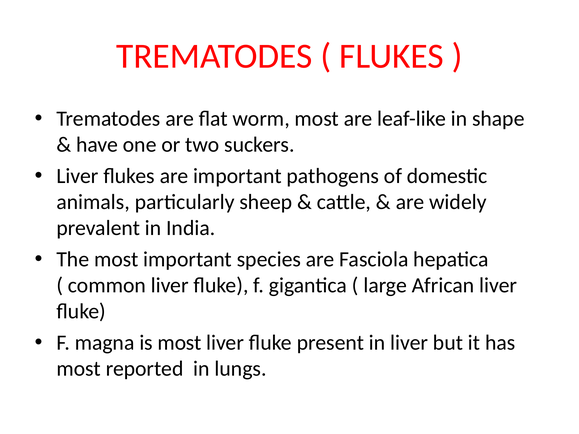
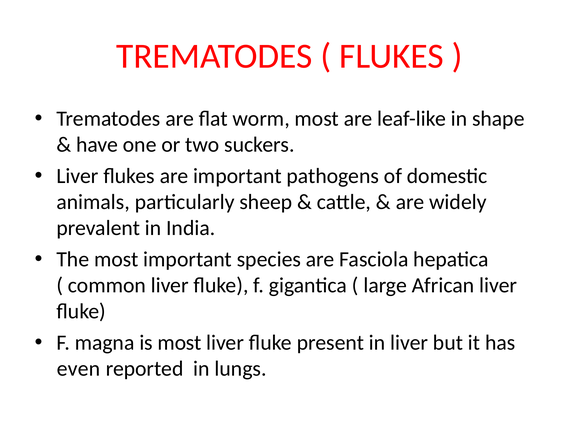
most at (79, 369): most -> even
